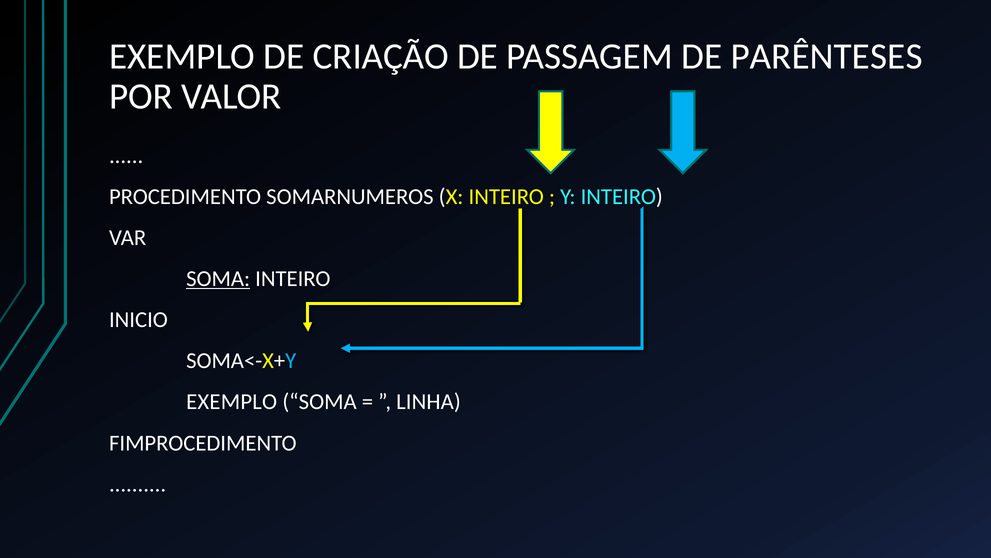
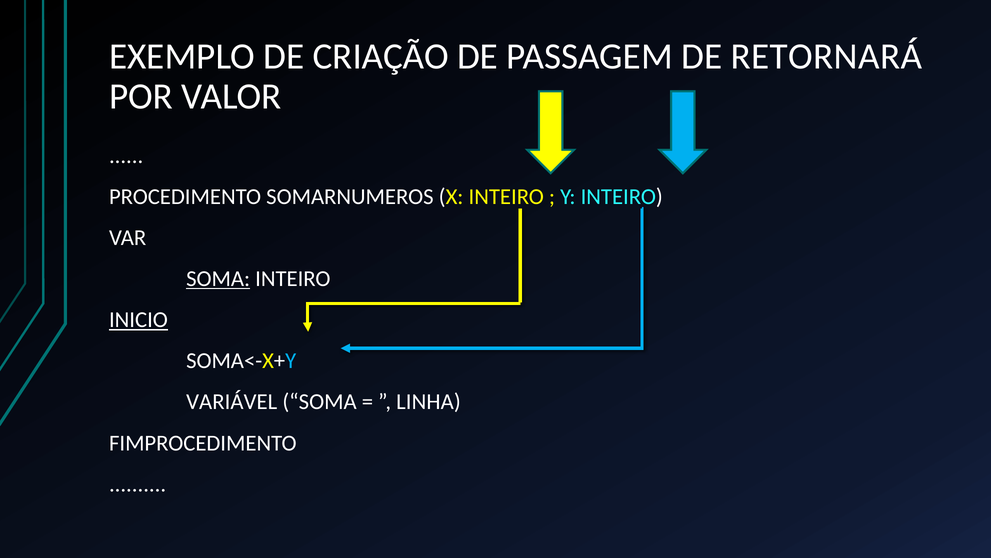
PARÊNTESES: PARÊNTESES -> RETORNARÁ
INICIO underline: none -> present
EXEMPLO at (232, 402): EXEMPLO -> VARIÁVEL
